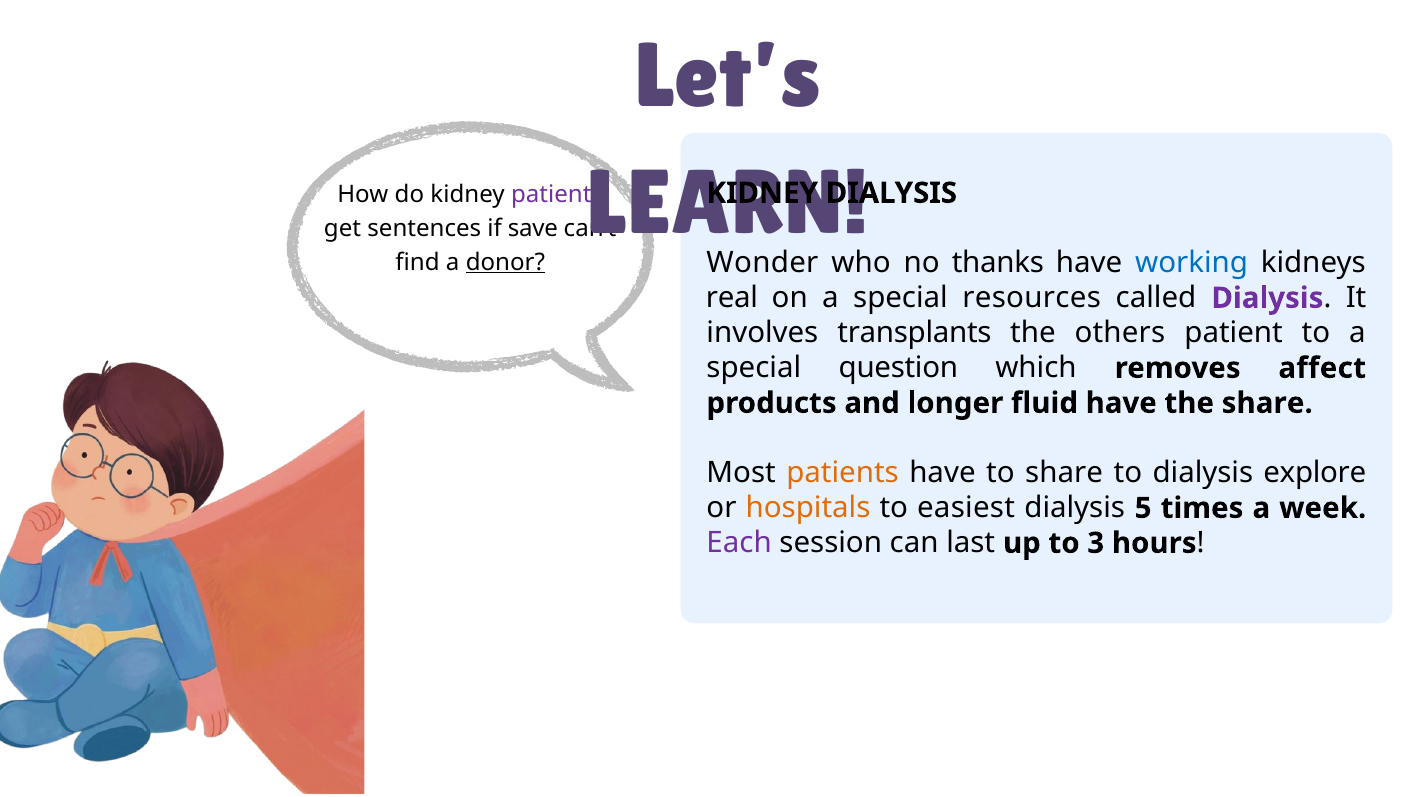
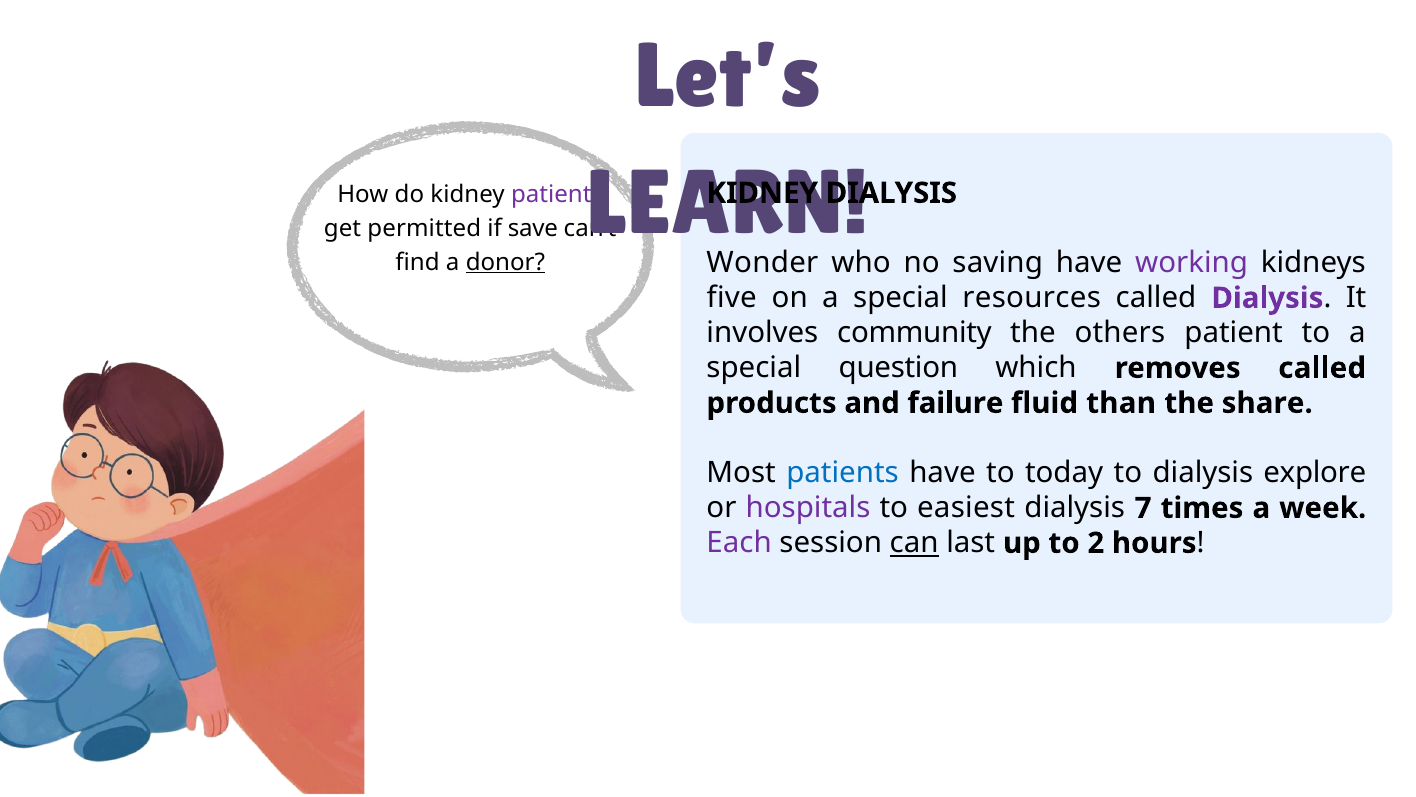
sentences: sentences -> permitted
thanks: thanks -> saving
working colour: blue -> purple
real: real -> five
transplants: transplants -> community
removes affect: affect -> called
longer: longer -> failure
fluid have: have -> than
patients at (843, 473) colour: orange -> blue
to share: share -> today
hospitals colour: orange -> purple
5: 5 -> 7
can underline: none -> present
3: 3 -> 2
